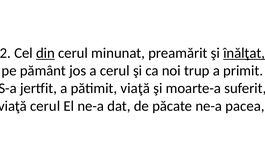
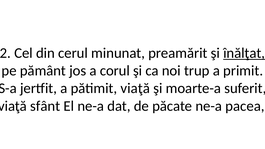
din underline: present -> none
a cerul: cerul -> corul
cerul at (45, 106): cerul -> sfânt
